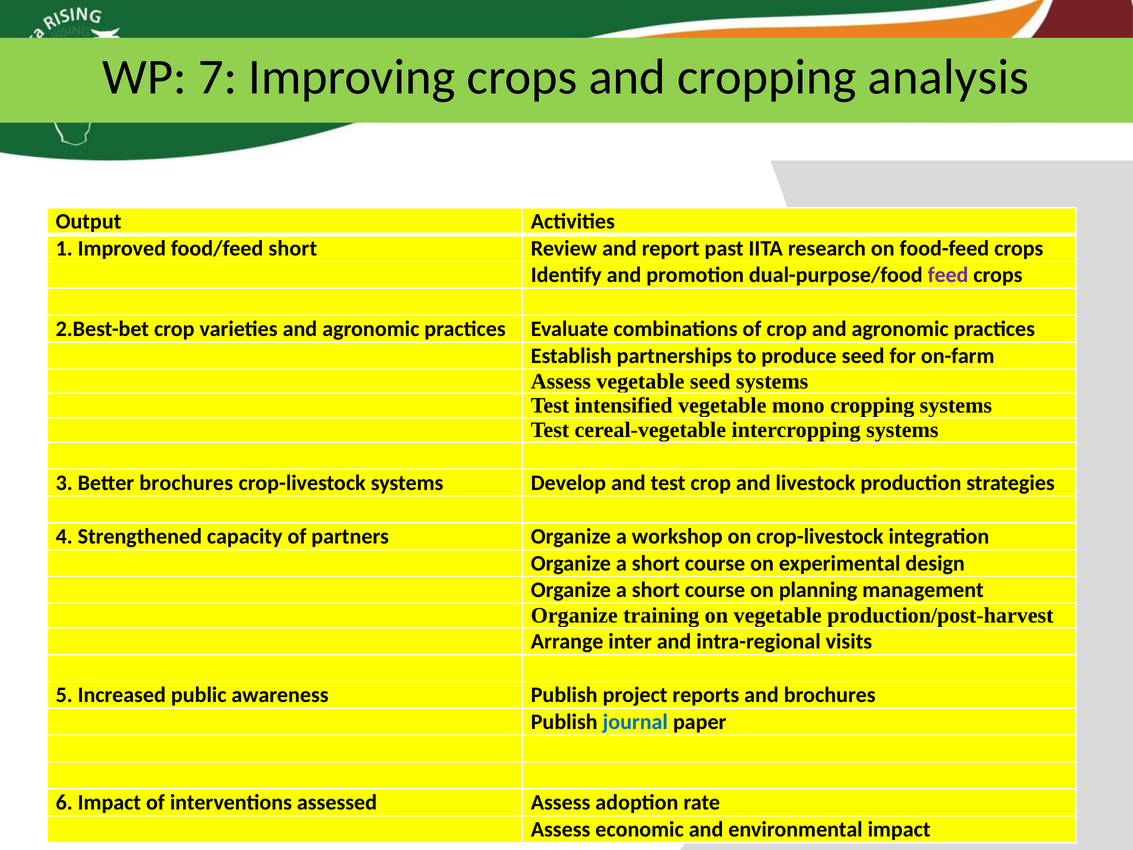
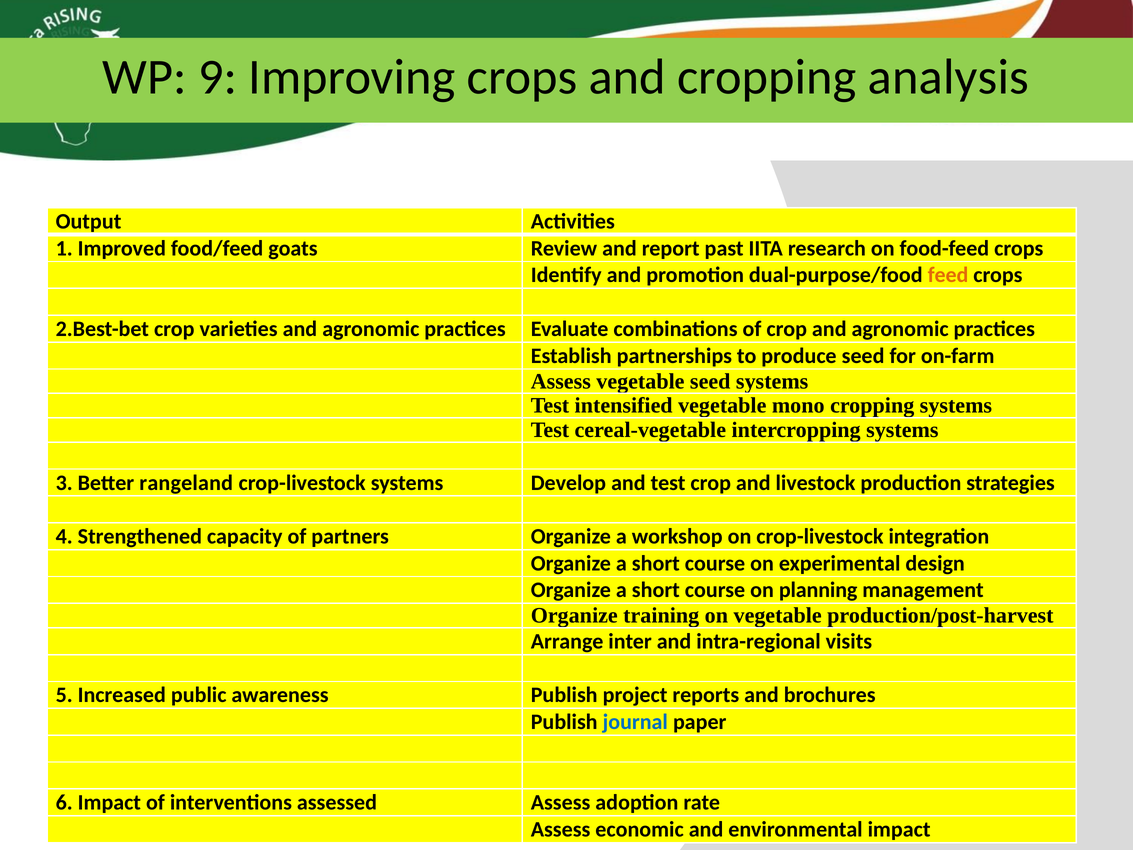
7: 7 -> 9
food/feed short: short -> goats
feed colour: purple -> orange
Better brochures: brochures -> rangeland
